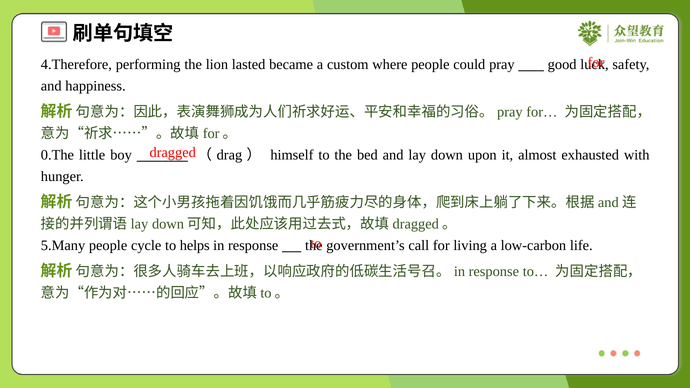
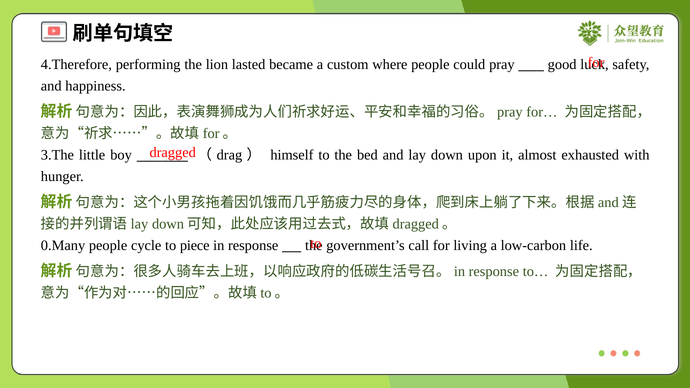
0.The: 0.The -> 3.The
5.Many: 5.Many -> 0.Many
helps: helps -> piece
